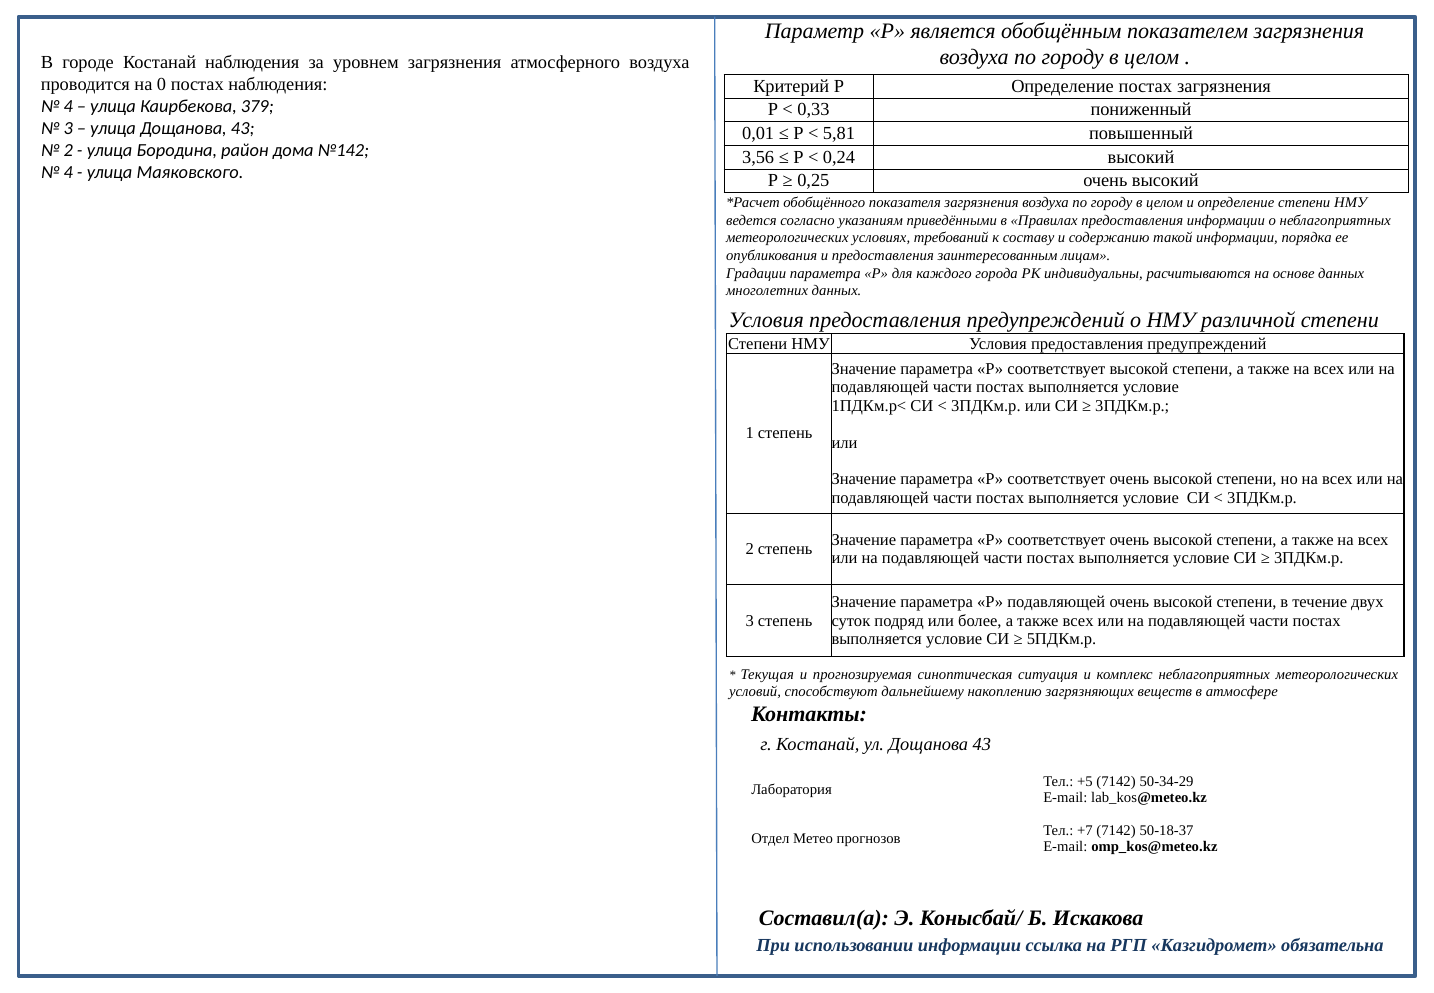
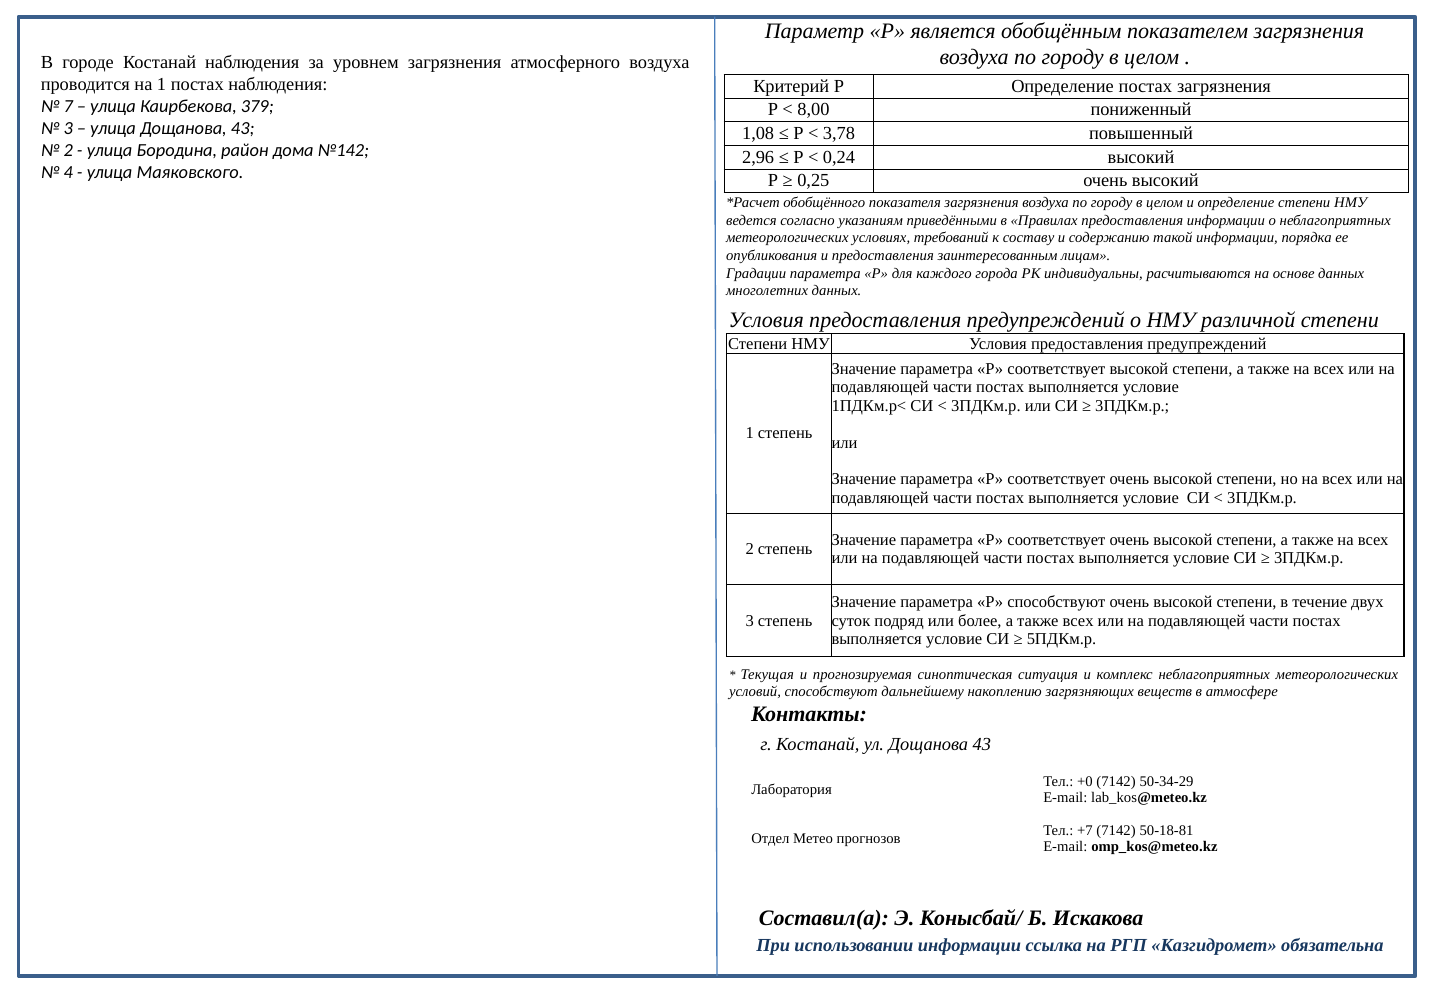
на 0: 0 -> 1
4 at (68, 106): 4 -> 7
0,33: 0,33 -> 8,00
0,01: 0,01 -> 1,08
5,81: 5,81 -> 3,78
3,56: 3,56 -> 2,96
Р подавляющей: подавляющей -> способствуют
+5: +5 -> +0
50-18-37: 50-18-37 -> 50-18-81
